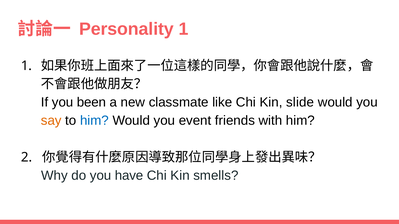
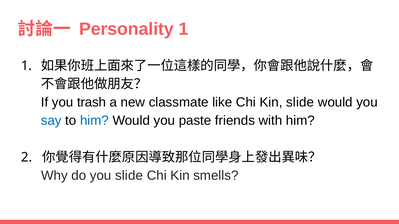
been: been -> trash
say colour: orange -> blue
event: event -> paste
you have: have -> slide
